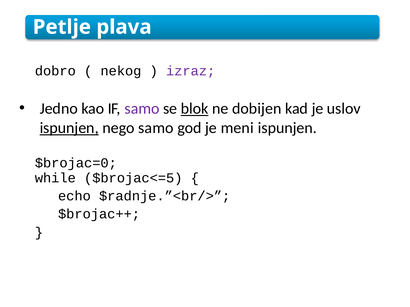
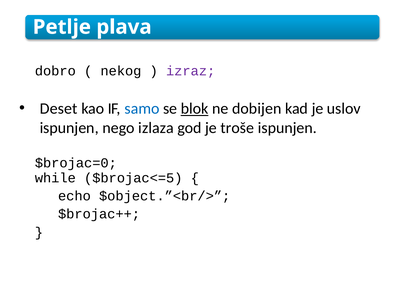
Jedno: Jedno -> Deset
samo at (142, 109) colour: purple -> blue
ispunjen at (69, 128) underline: present -> none
nego samo: samo -> izlaza
meni: meni -> troše
$radnje.”<br/>: $radnje.”<br/> -> $object.”<br/>
